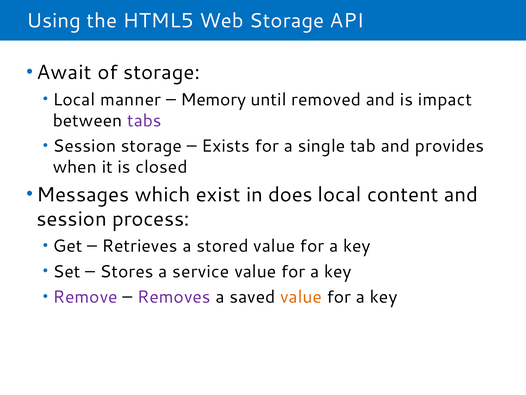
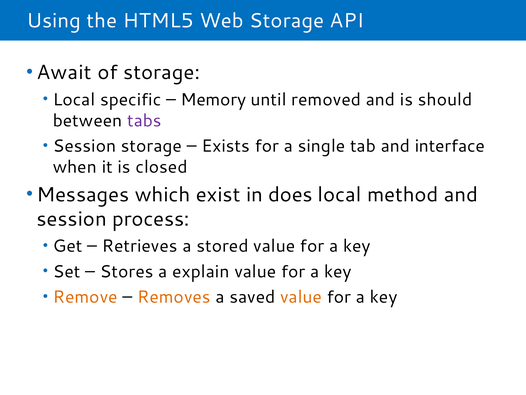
manner: manner -> specific
impact: impact -> should
provides: provides -> interface
content: content -> method
service: service -> explain
Remove colour: purple -> orange
Removes colour: purple -> orange
